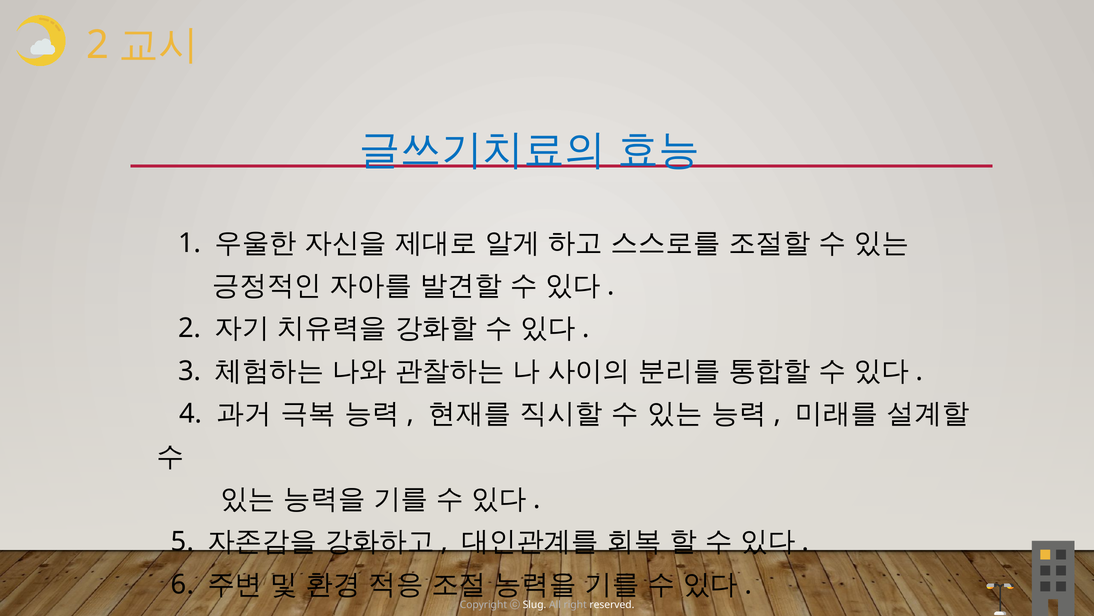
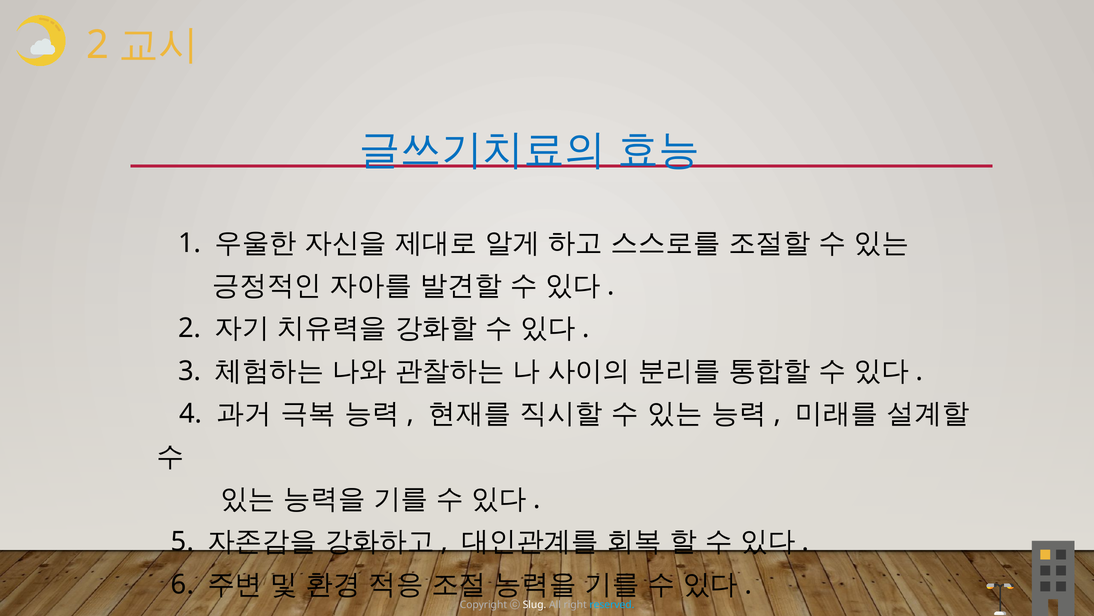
reserved colour: white -> light blue
